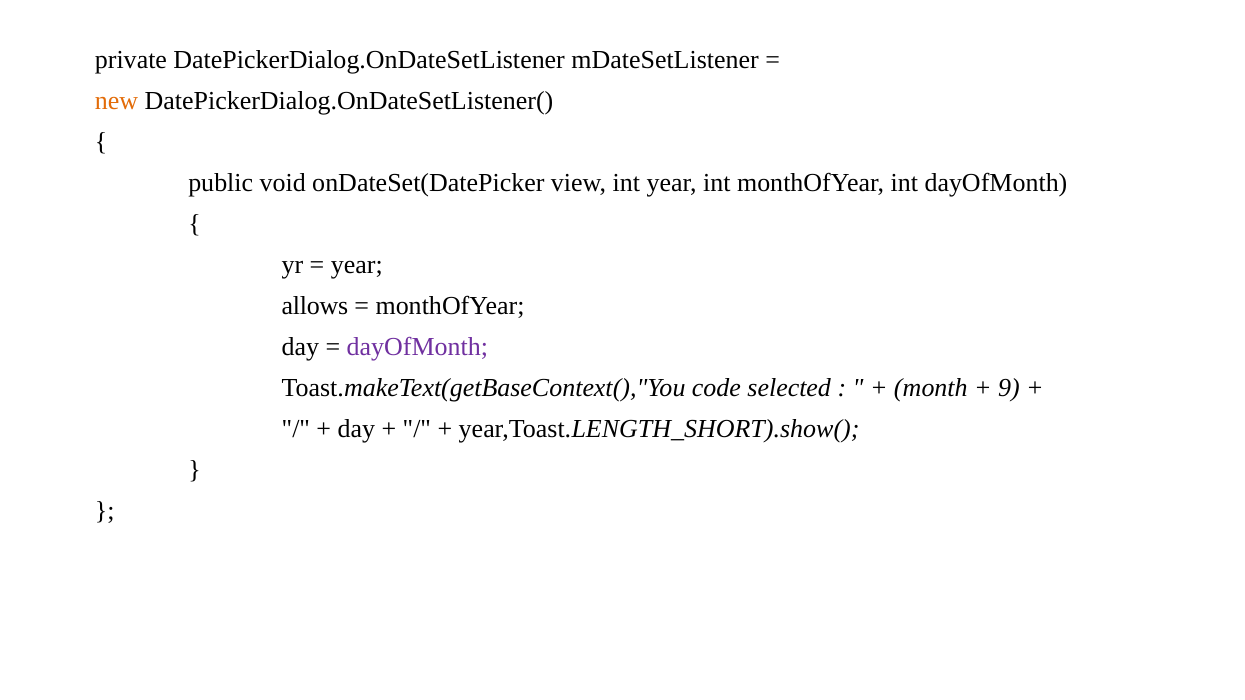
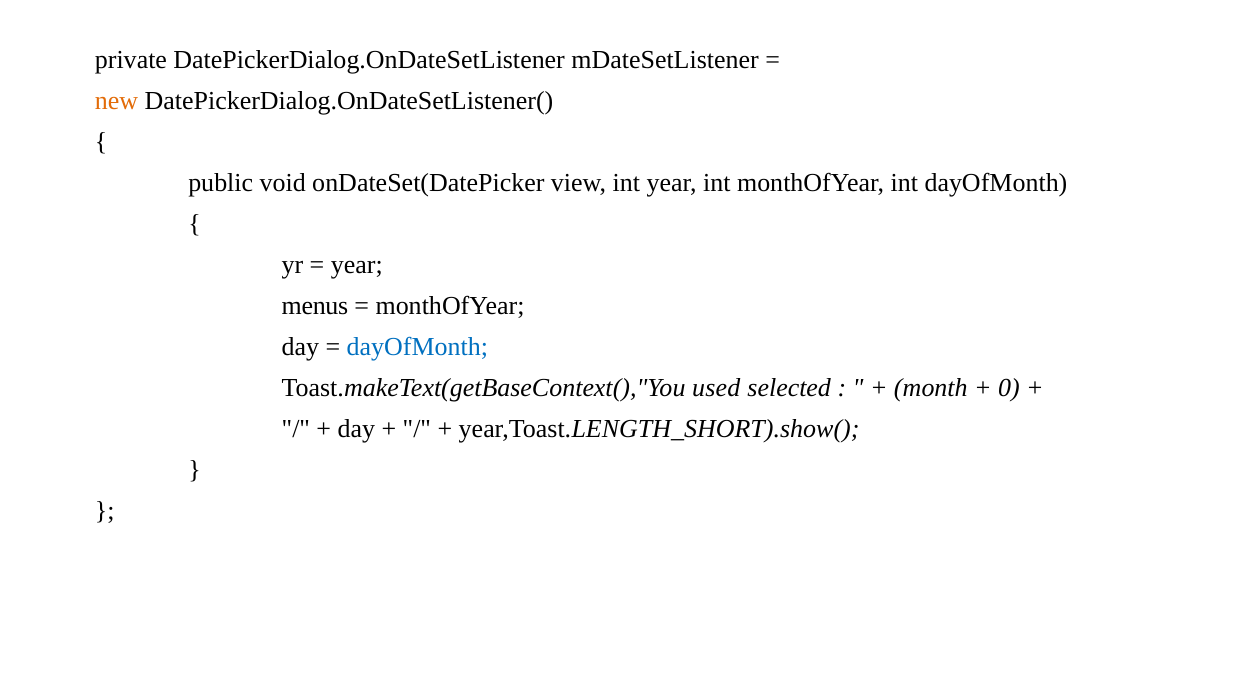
allows: allows -> menus
dayOfMonth at (417, 347) colour: purple -> blue
code: code -> used
9: 9 -> 0
